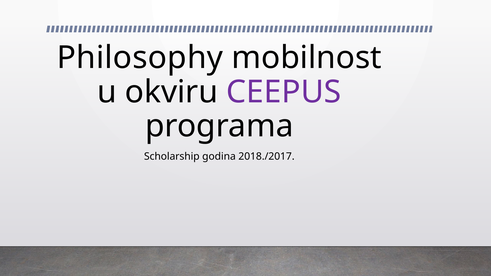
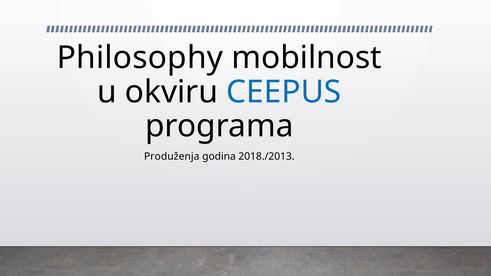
CEEPUS colour: purple -> blue
Scholarship: Scholarship -> Produženja
2018./2017: 2018./2017 -> 2018./2013
